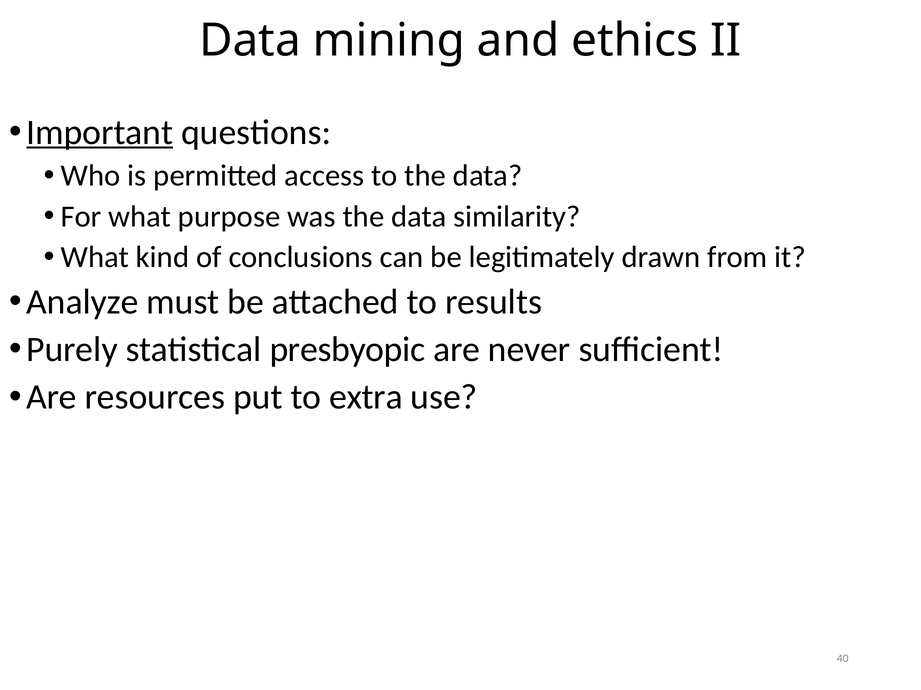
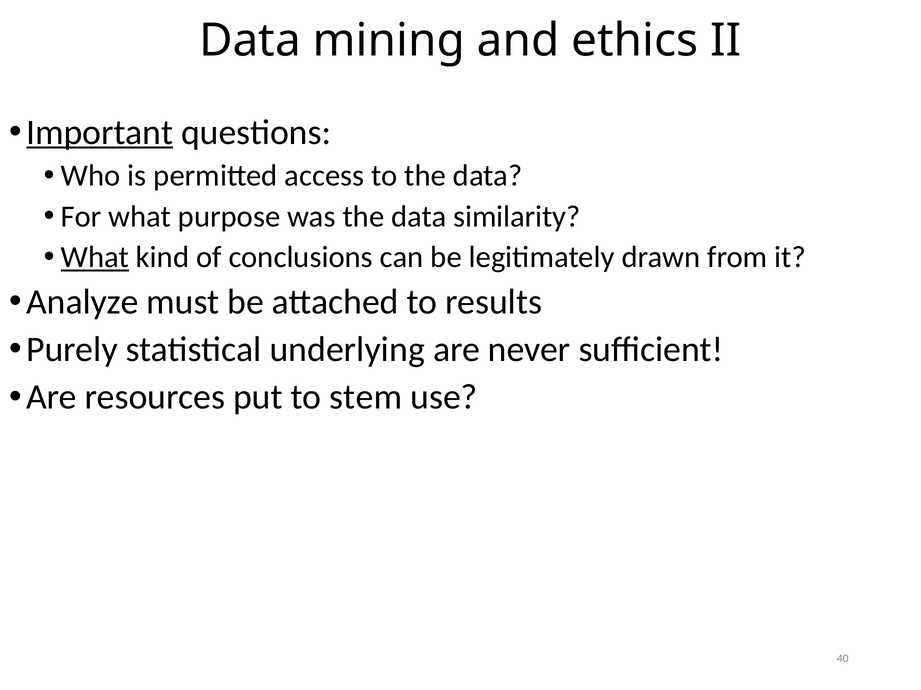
What at (95, 258) underline: none -> present
presbyopic: presbyopic -> underlying
extra: extra -> stem
